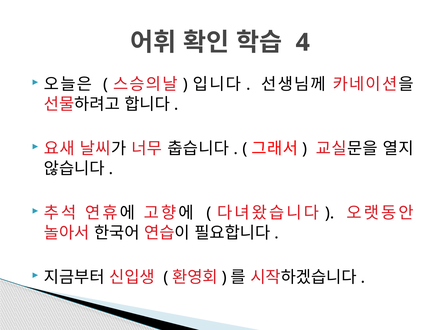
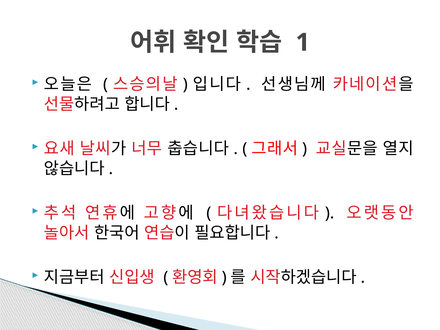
4: 4 -> 1
